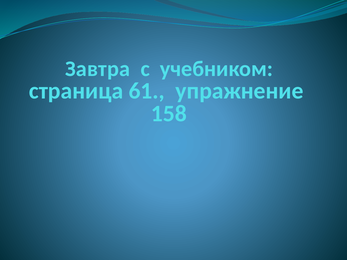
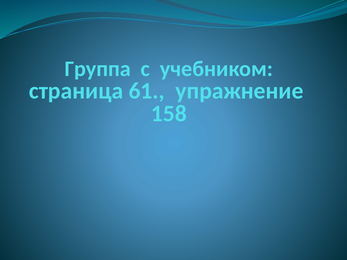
Завтра: Завтра -> Группа
